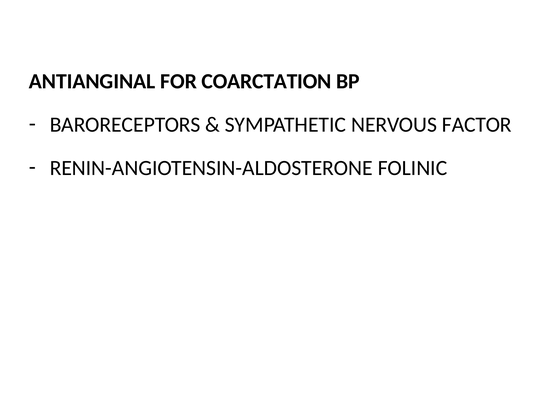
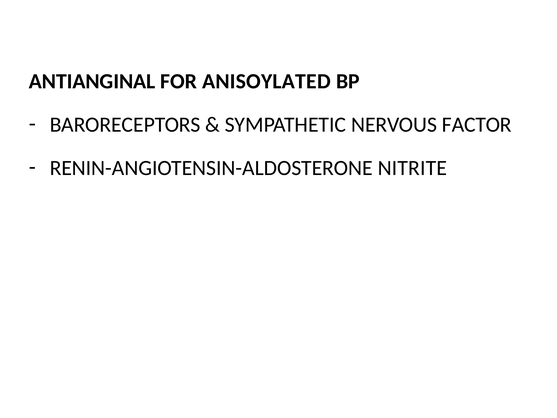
COARCTATION: COARCTATION -> ANISOYLATED
FOLINIC: FOLINIC -> NITRITE
